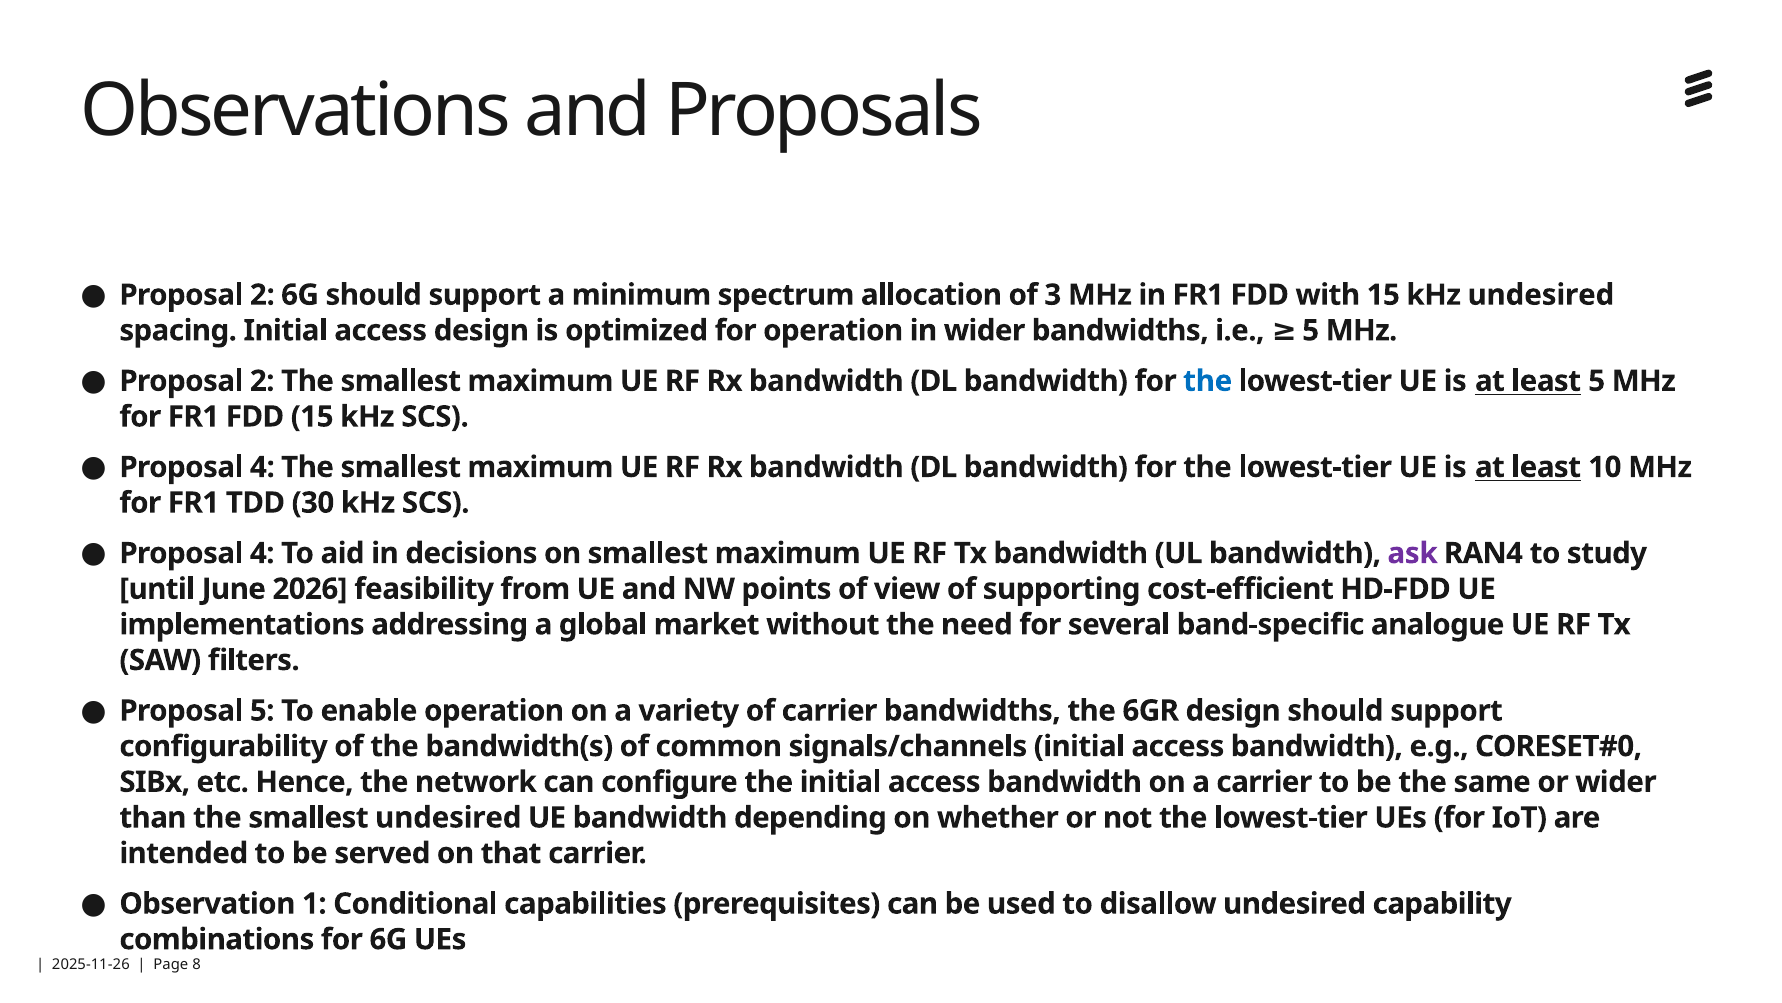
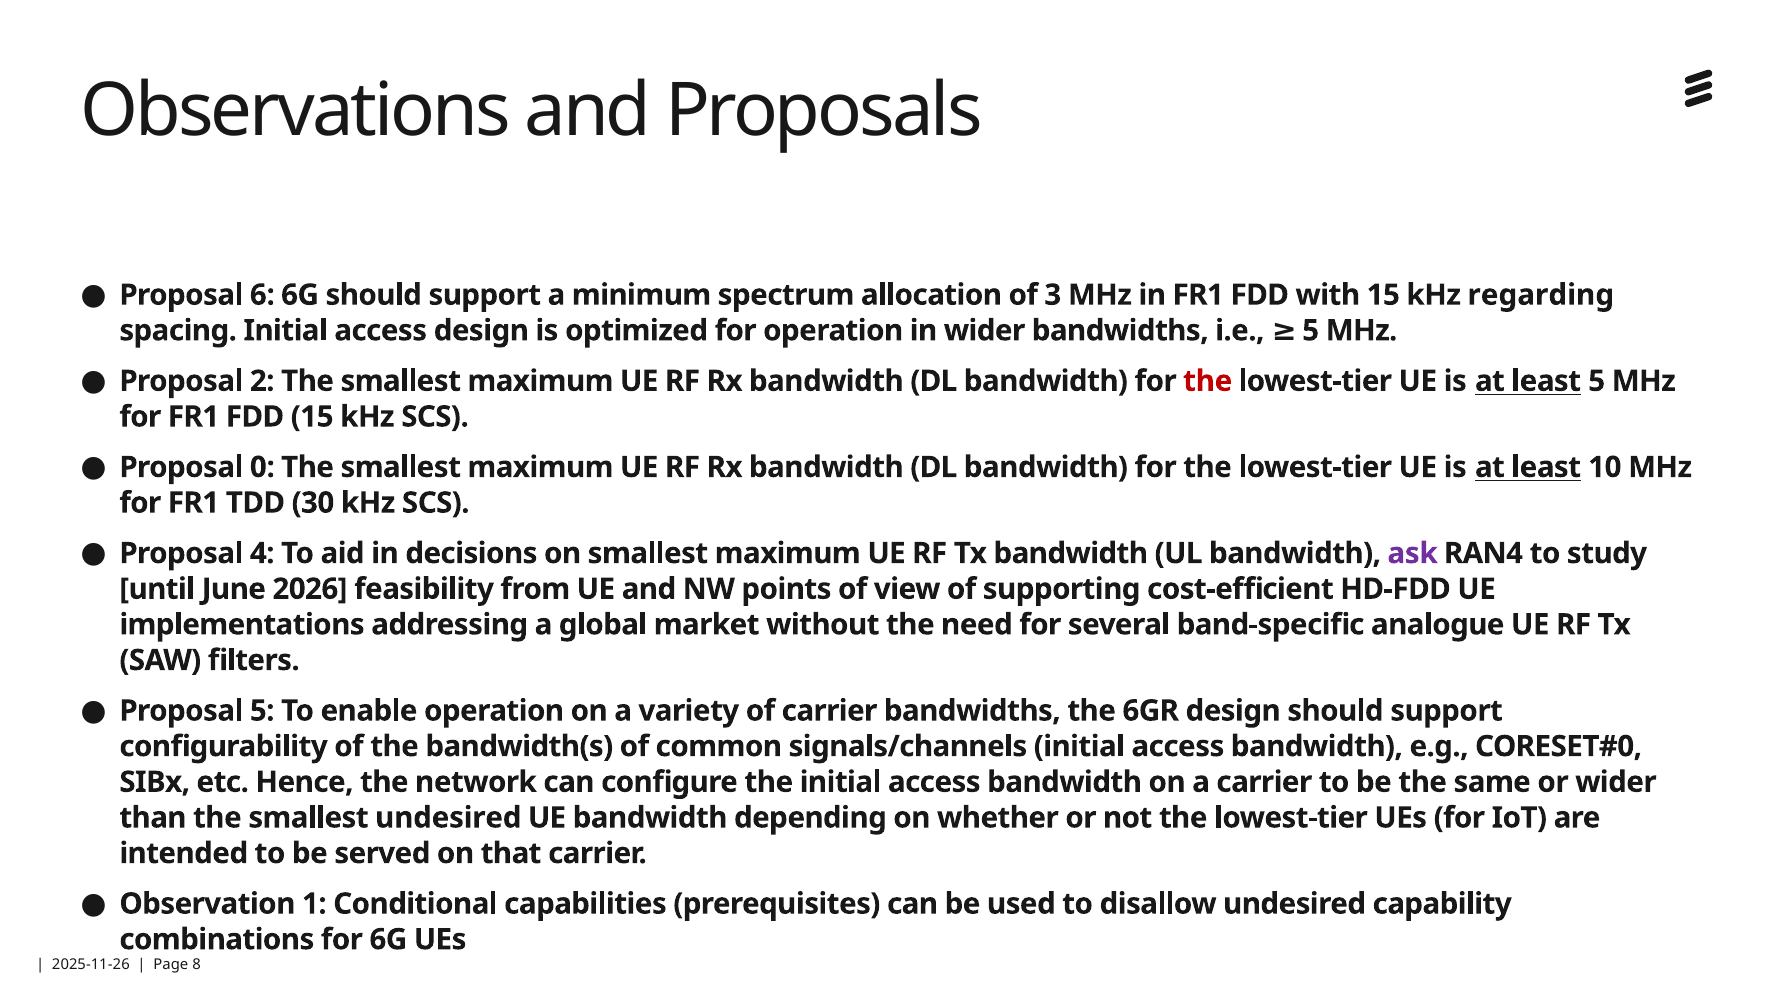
2 at (262, 295): 2 -> 6
kHz undesired: undesired -> regarding
the at (1208, 381) colour: blue -> red
4 at (262, 467): 4 -> 0
